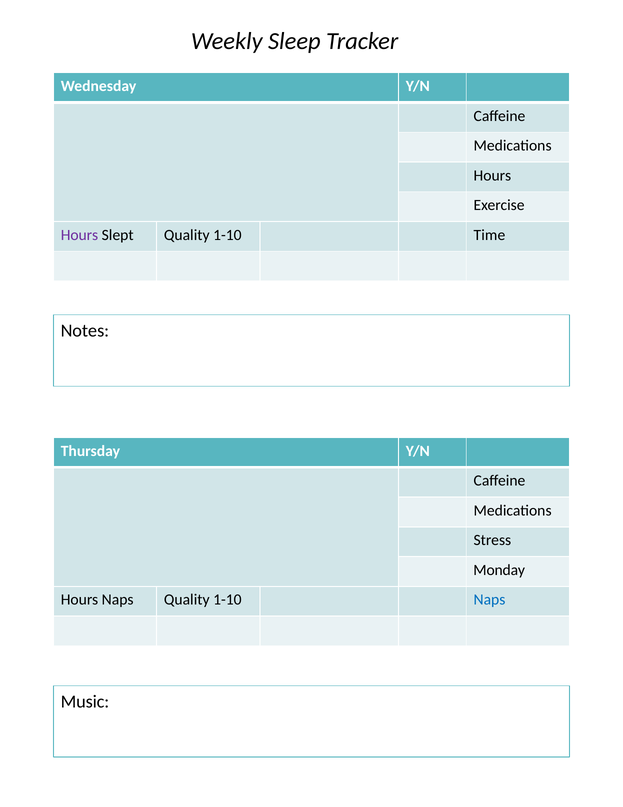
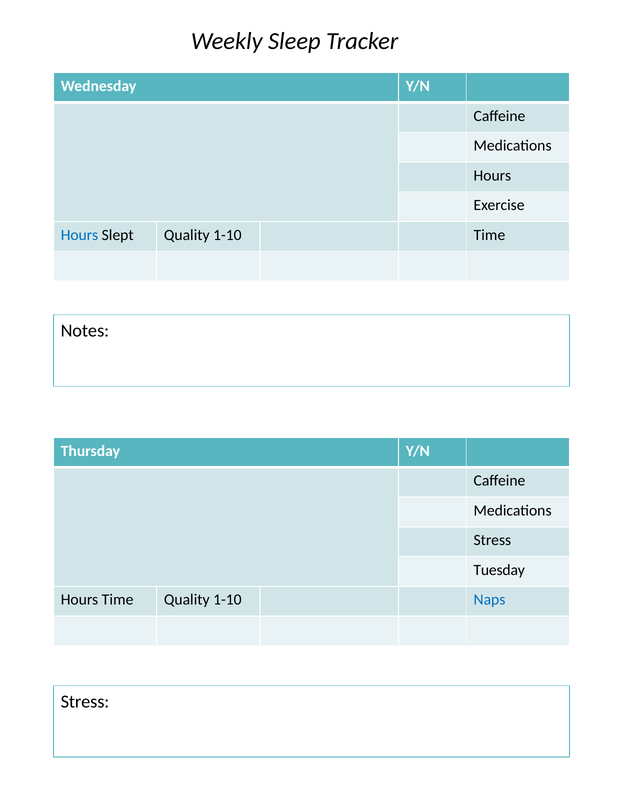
Hours at (79, 235) colour: purple -> blue
Monday: Monday -> Tuesday
Hours Naps: Naps -> Time
Music at (85, 701): Music -> Stress
